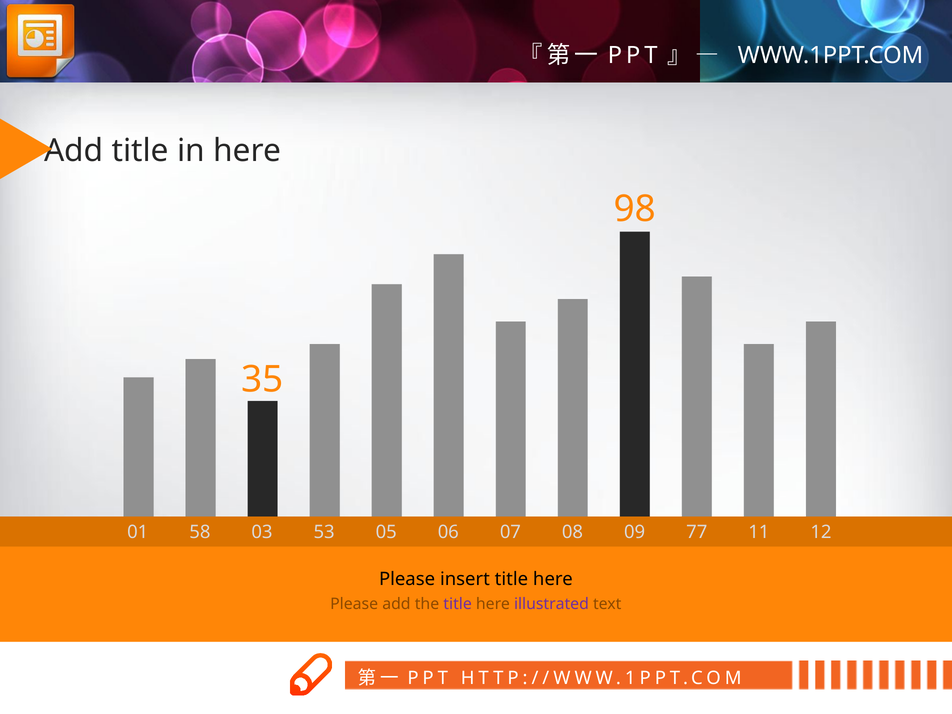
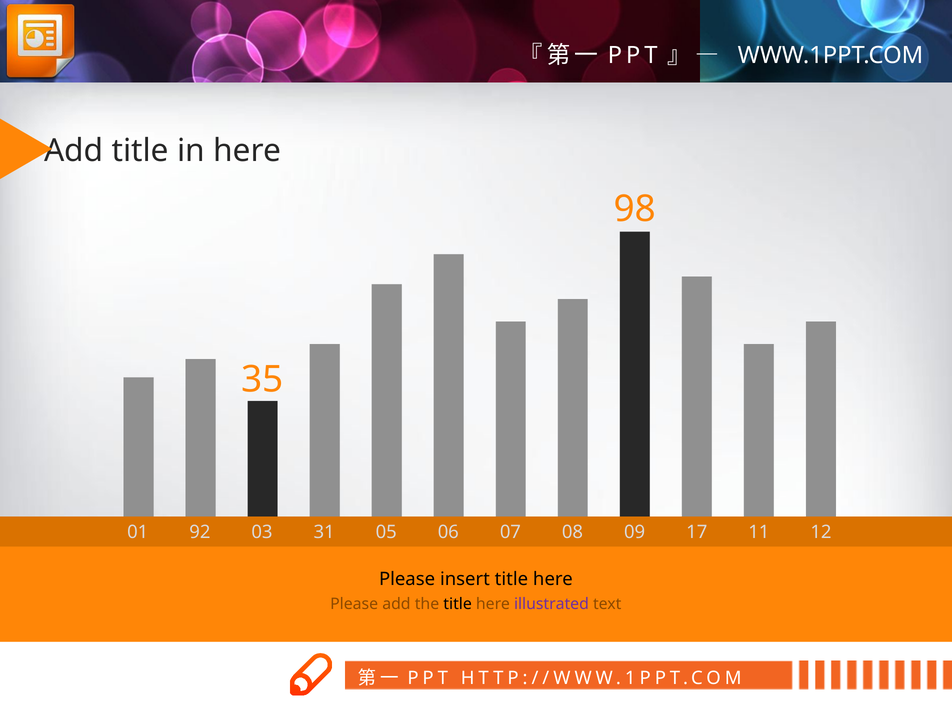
58: 58 -> 92
53: 53 -> 31
77: 77 -> 17
title at (458, 604) colour: purple -> black
